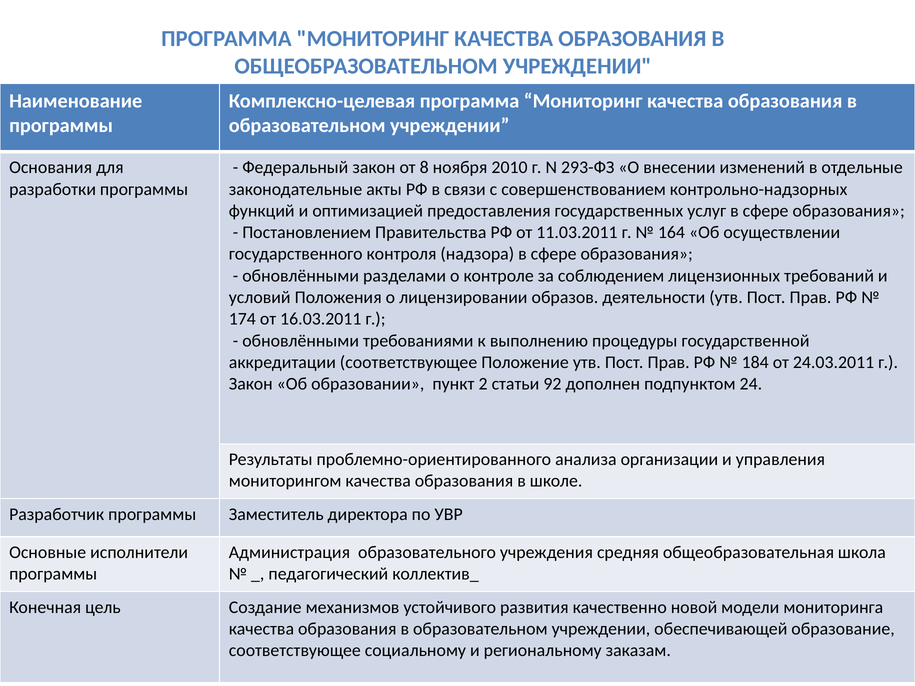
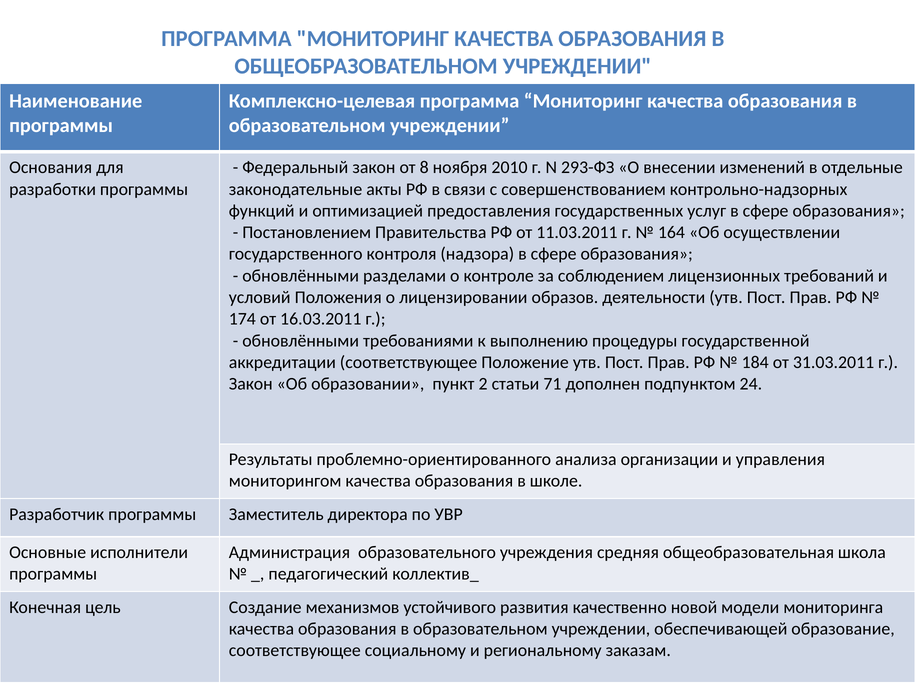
24.03.2011: 24.03.2011 -> 31.03.2011
92: 92 -> 71
